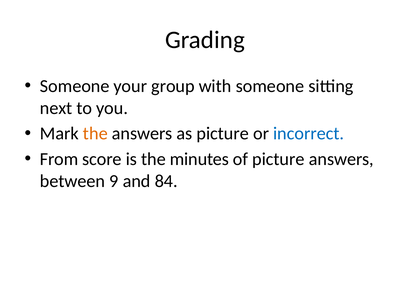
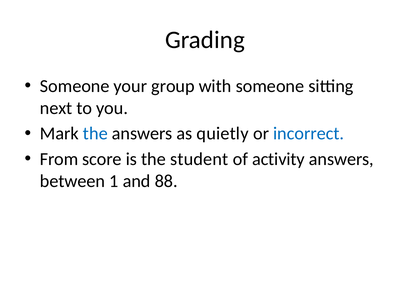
the at (95, 133) colour: orange -> blue
as picture: picture -> quietly
minutes: minutes -> student
of picture: picture -> activity
9: 9 -> 1
84: 84 -> 88
